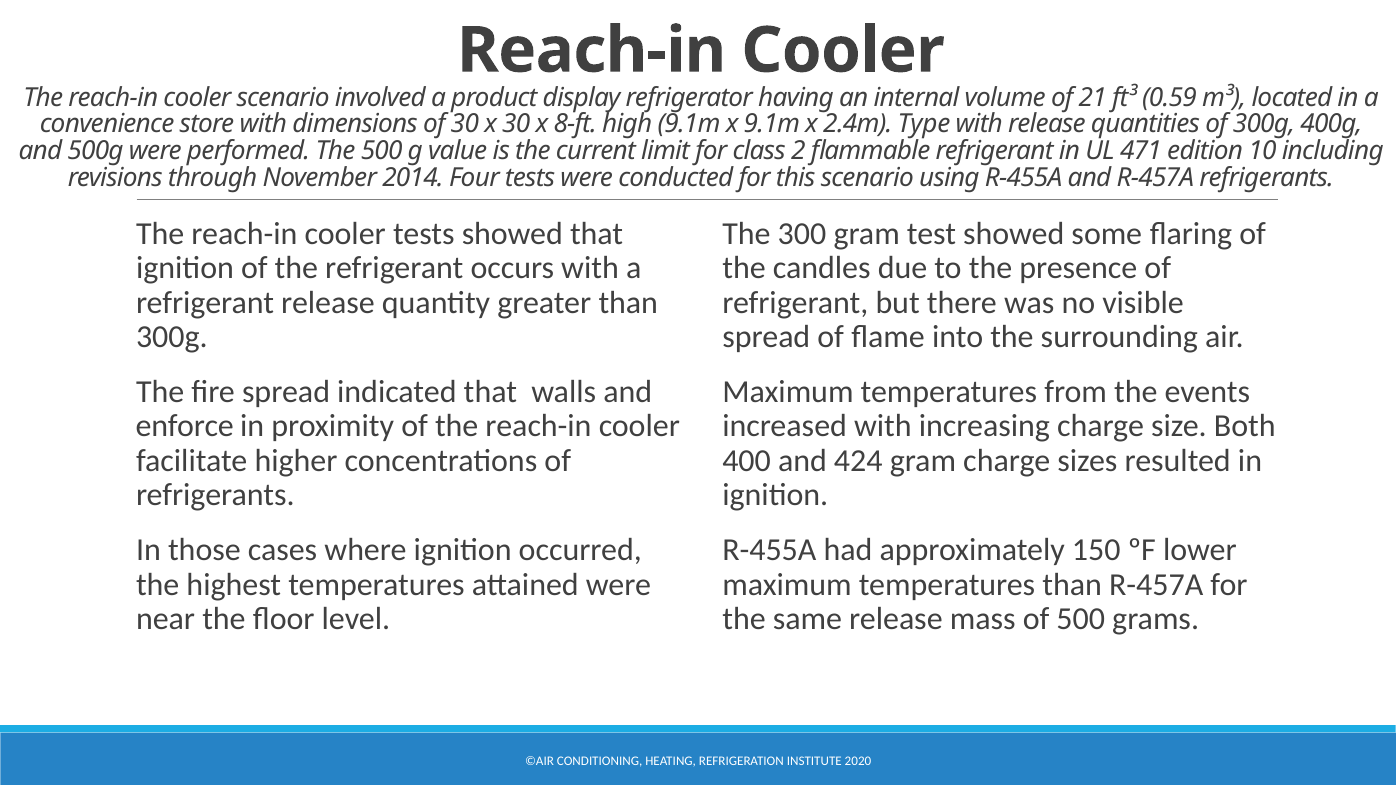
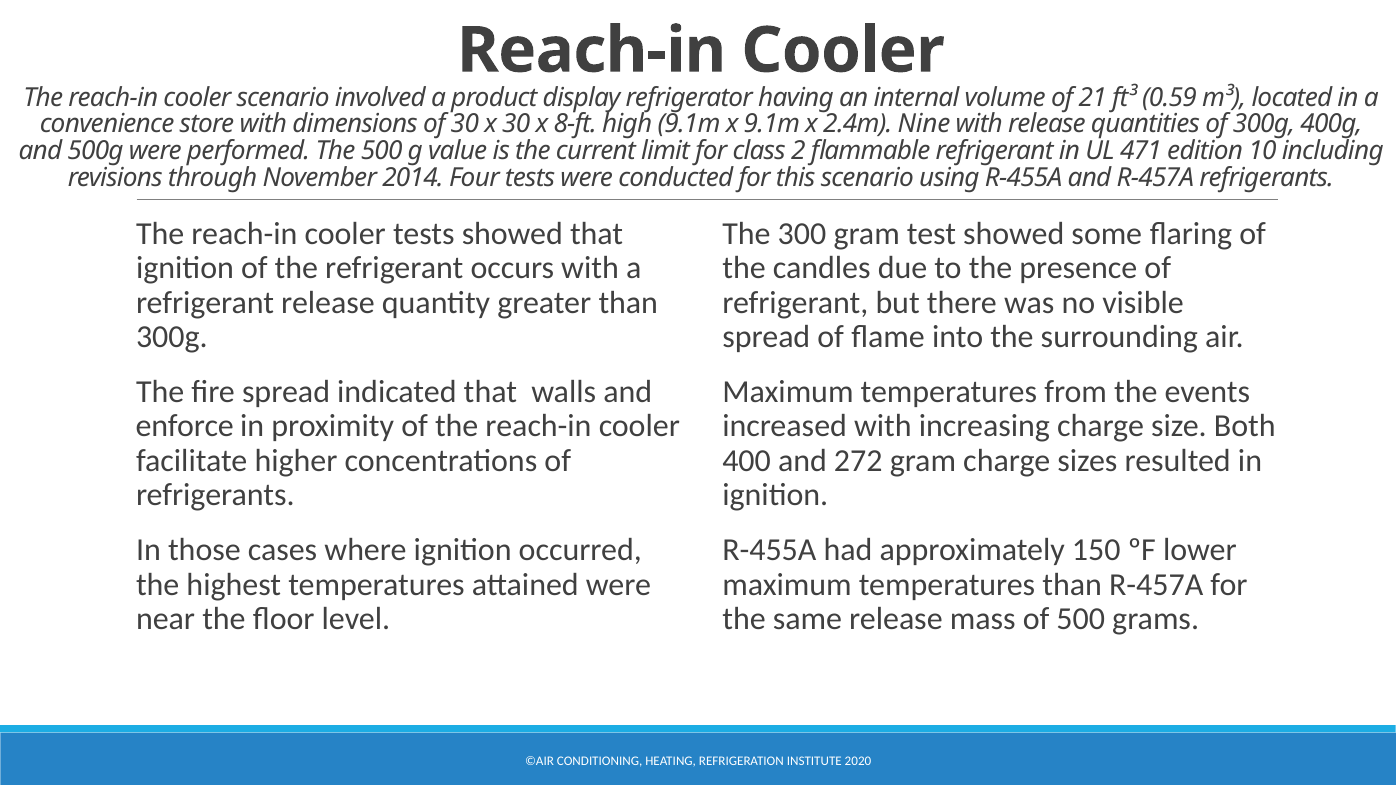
Type: Type -> Nine
424: 424 -> 272
